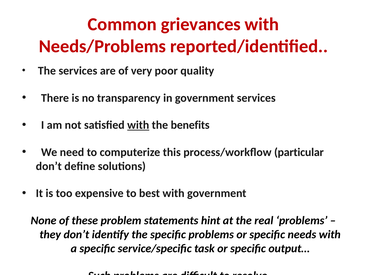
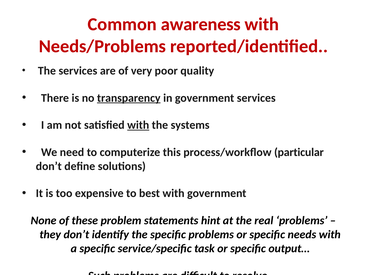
grievances: grievances -> awareness
transparency underline: none -> present
benefits: benefits -> systems
